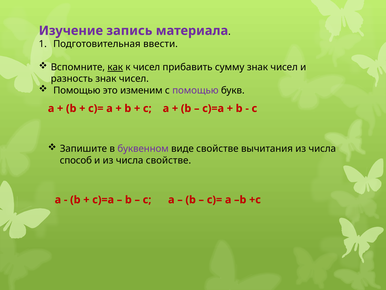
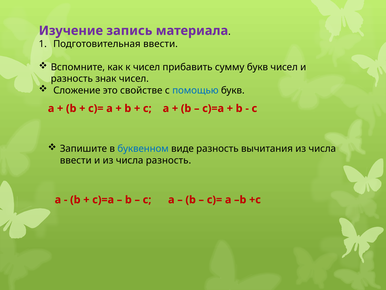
как underline: present -> none
сумму знак: знак -> букв
Помощью at (77, 90): Помощью -> Сложение
изменим: изменим -> свойстве
помощью at (195, 90) colour: purple -> blue
буквенном colour: purple -> blue
виде свойстве: свойстве -> разность
способ at (76, 160): способ -> ввести
числа свойстве: свойстве -> разность
